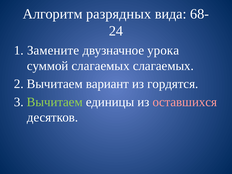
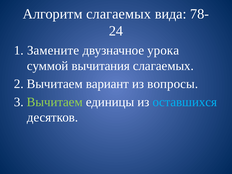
Алгоритм разрядных: разрядных -> слагаемых
68-: 68- -> 78-
суммой слагаемых: слагаемых -> вычитания
гордятся: гордятся -> вопросы
оставшихся colour: pink -> light blue
